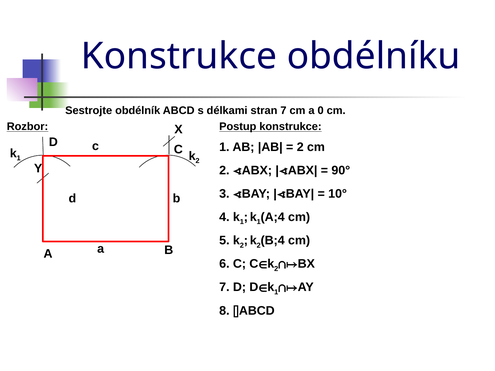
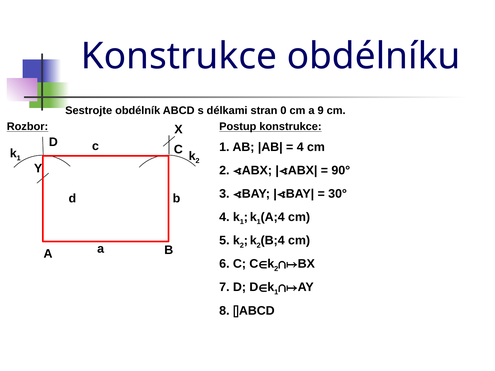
stran 7: 7 -> 0
0: 0 -> 9
2 at (300, 147): 2 -> 4
10°: 10° -> 30°
